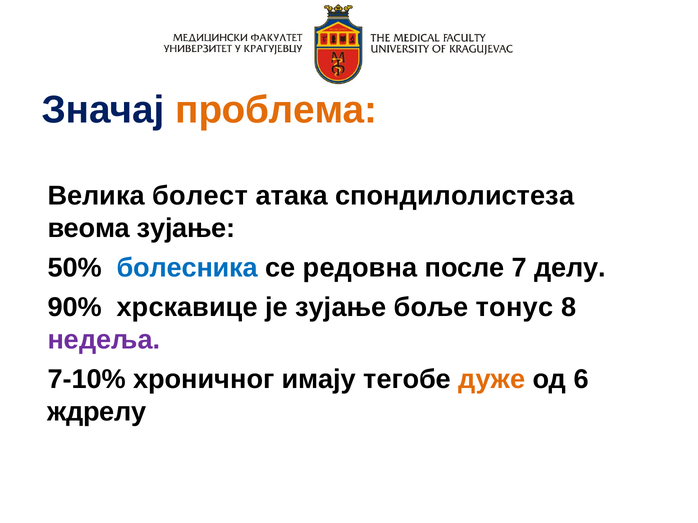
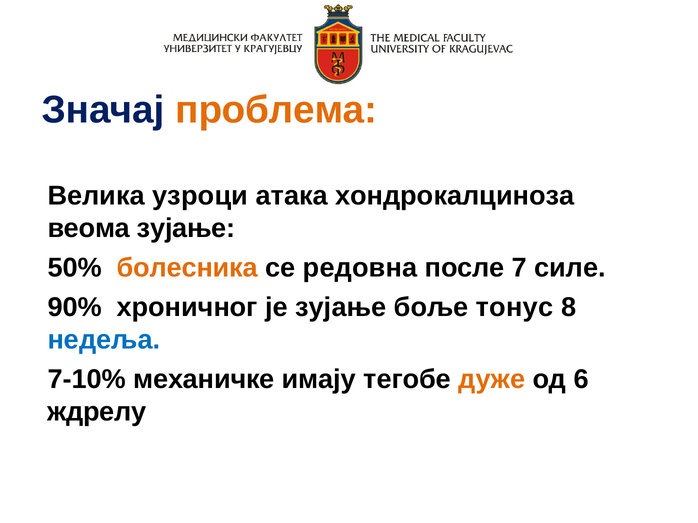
болест: болест -> узроци
спондилолистеза: спондилолистеза -> хондрокалциноза
болесника colour: blue -> orange
делу: делу -> силе
хрскавице: хрскавице -> хроничног
недеља colour: purple -> blue
хроничног: хроничног -> механичке
